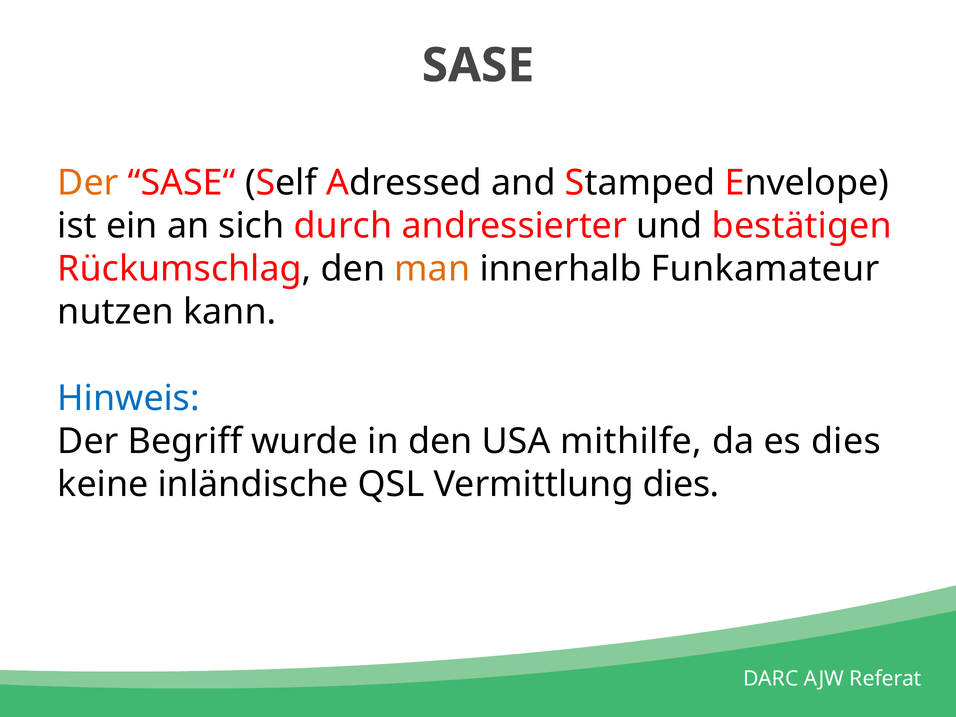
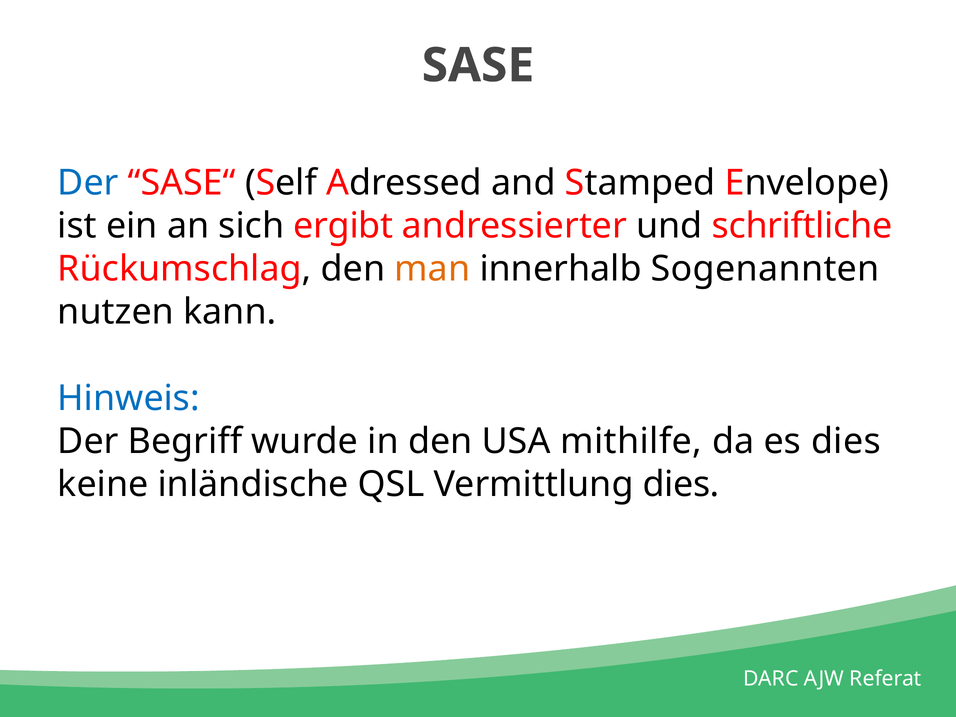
Der at (88, 183) colour: orange -> blue
durch: durch -> ergibt
bestätigen: bestätigen -> schriftliche
Funkamateur: Funkamateur -> Sogenannten
